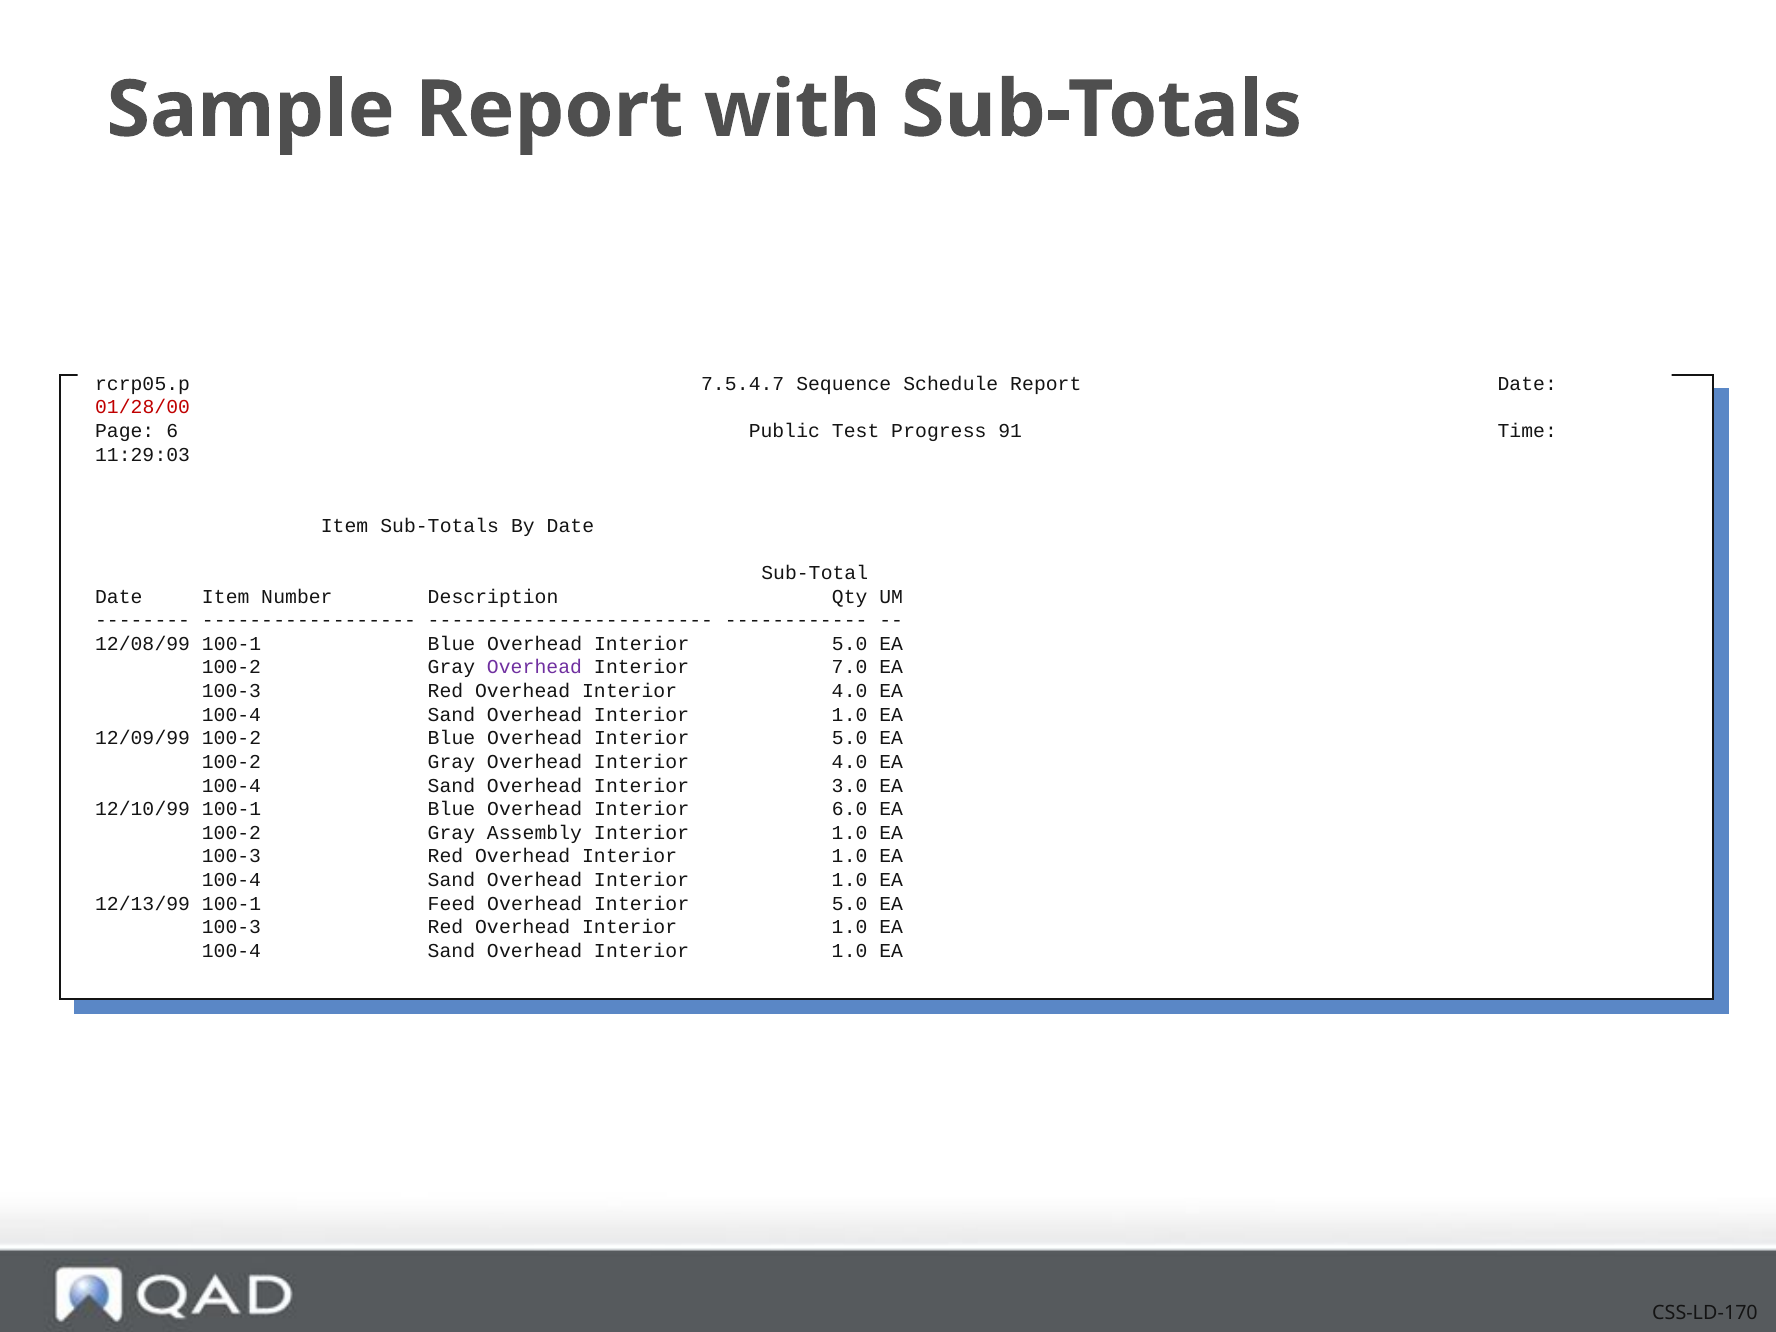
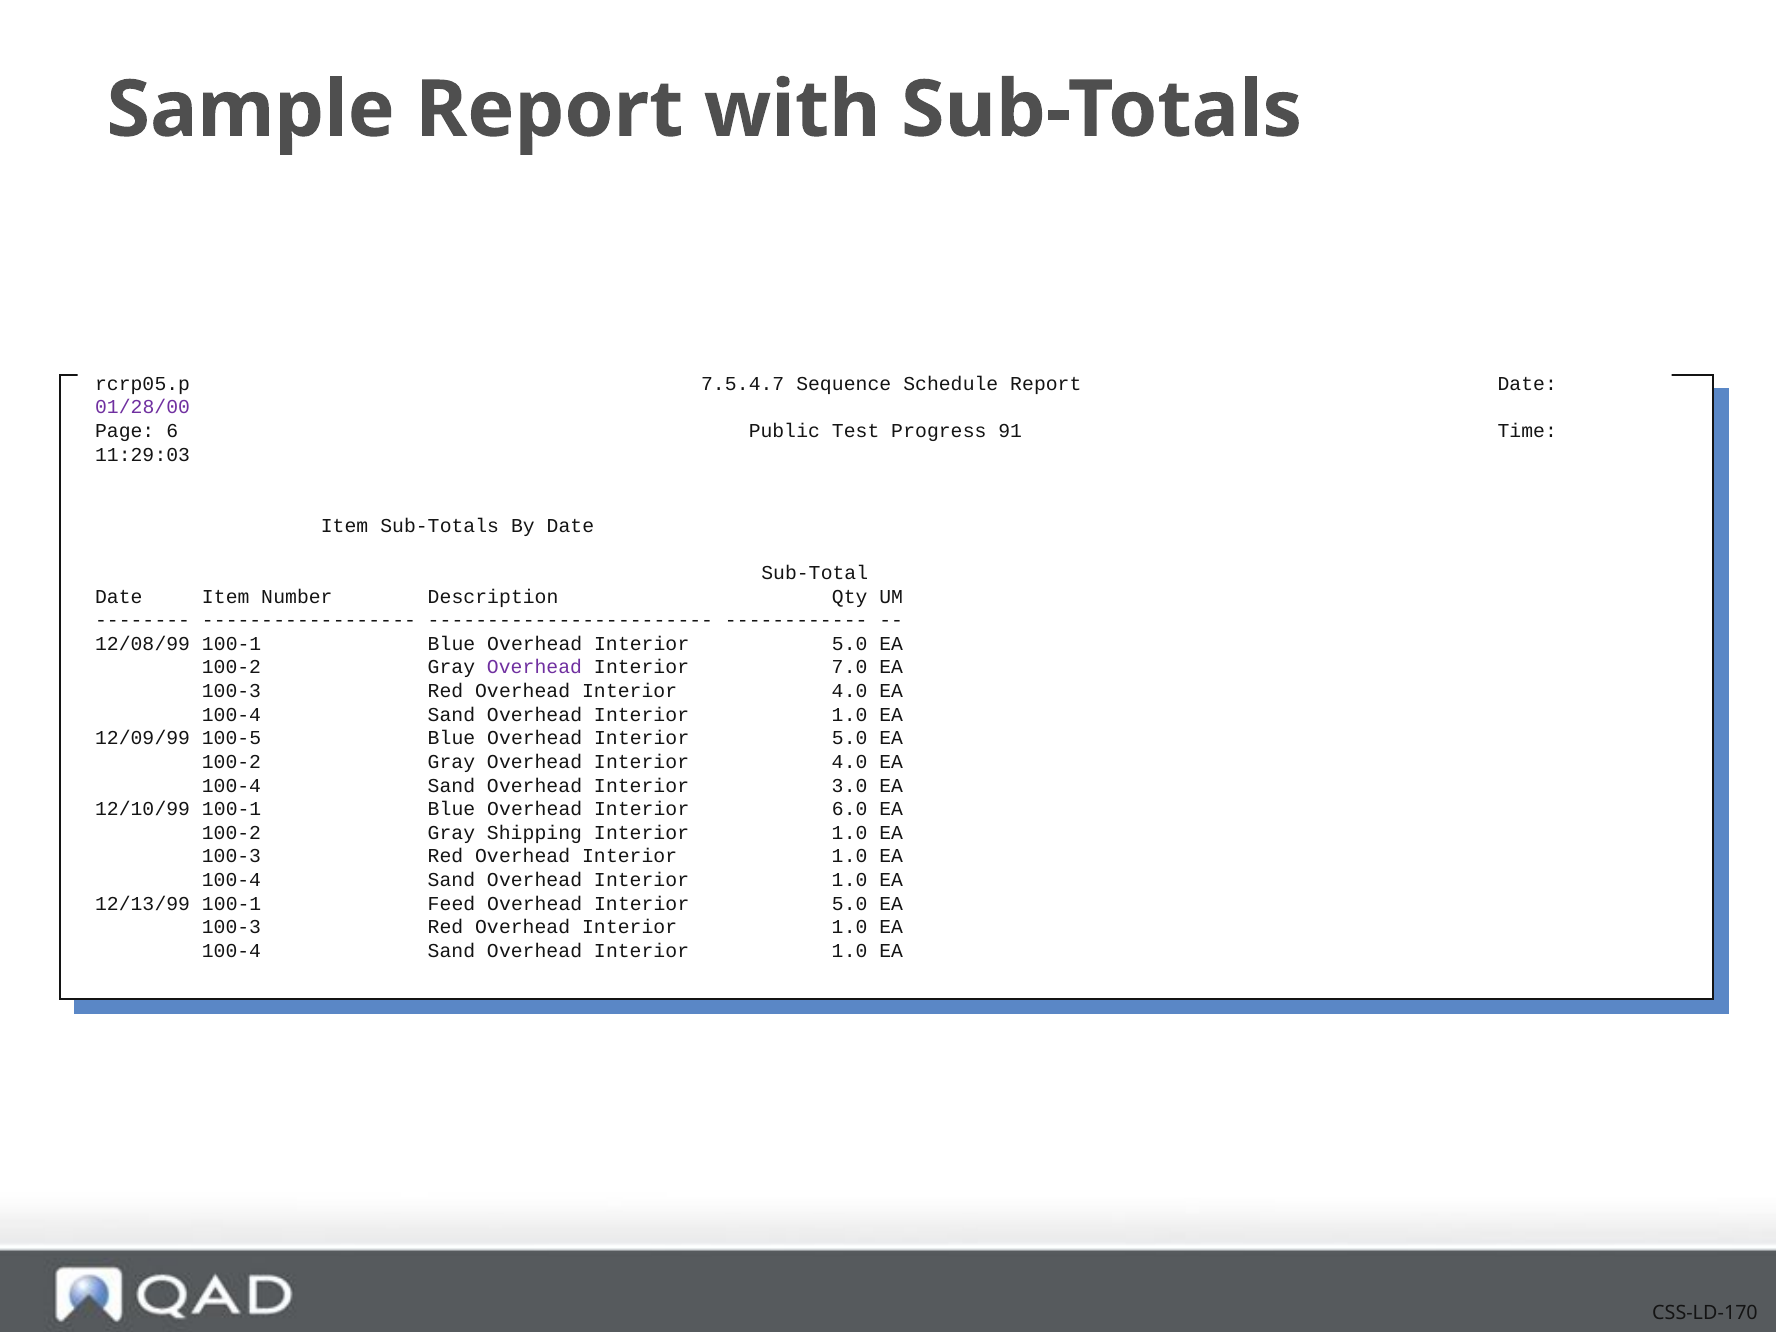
01/28/00 colour: red -> purple
12/09/99 100-2: 100-2 -> 100-5
Assembly: Assembly -> Shipping
